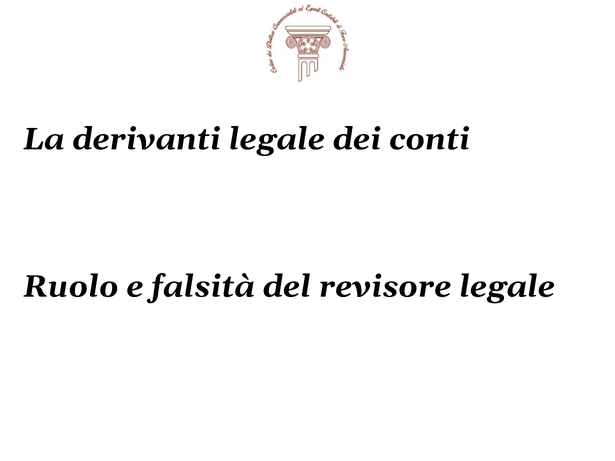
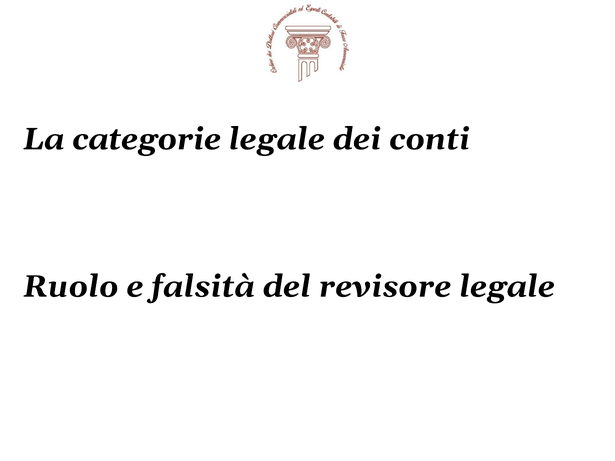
derivanti: derivanti -> categorie
